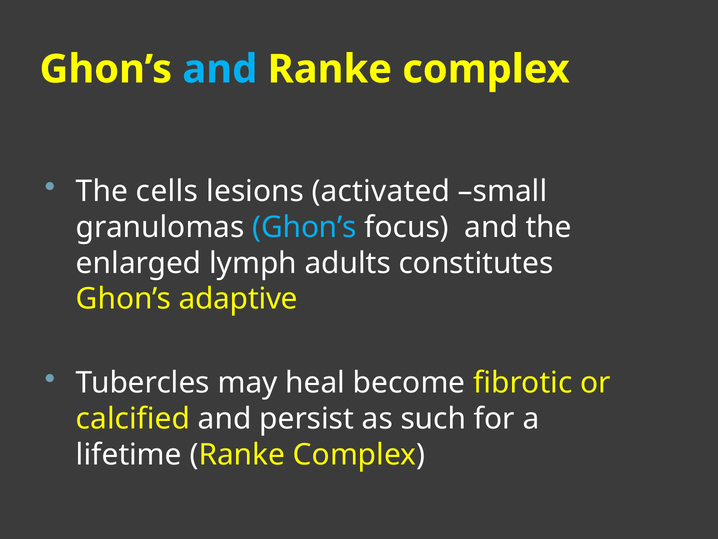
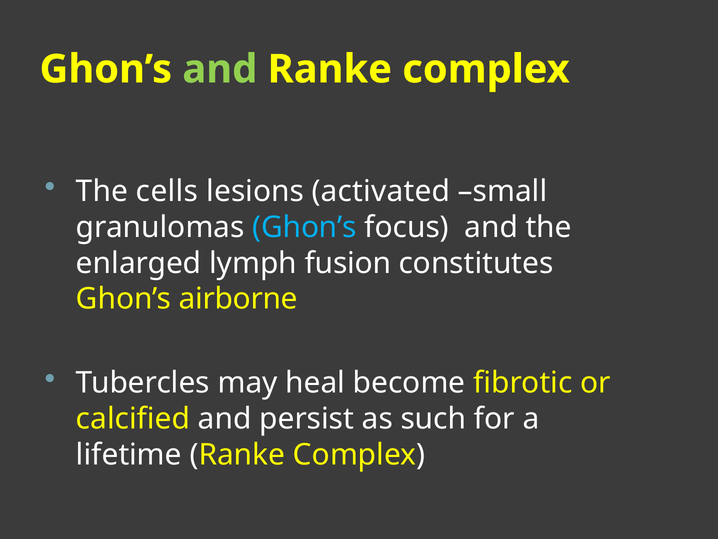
and at (220, 69) colour: light blue -> light green
adults: adults -> fusion
adaptive: adaptive -> airborne
